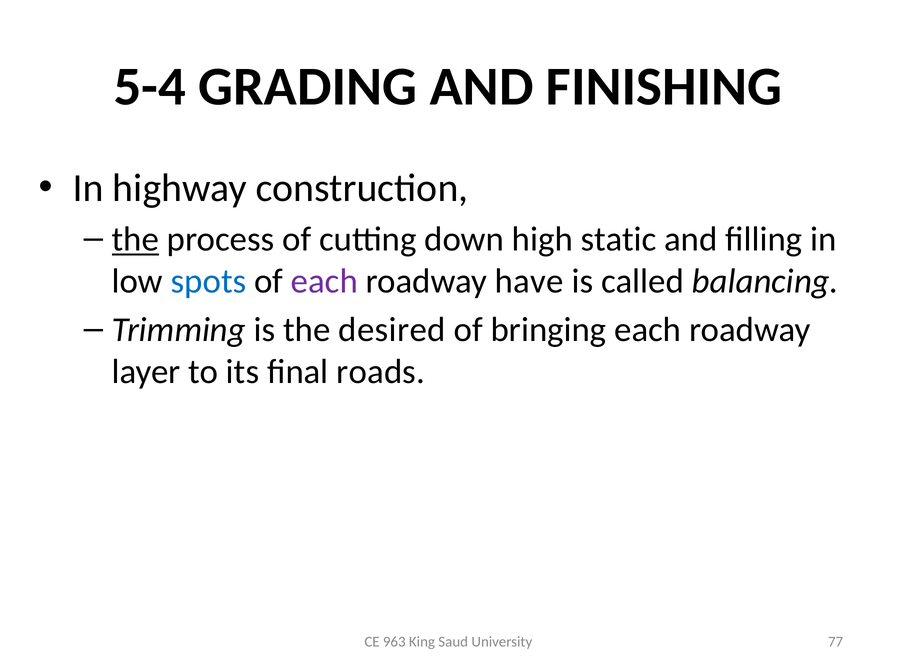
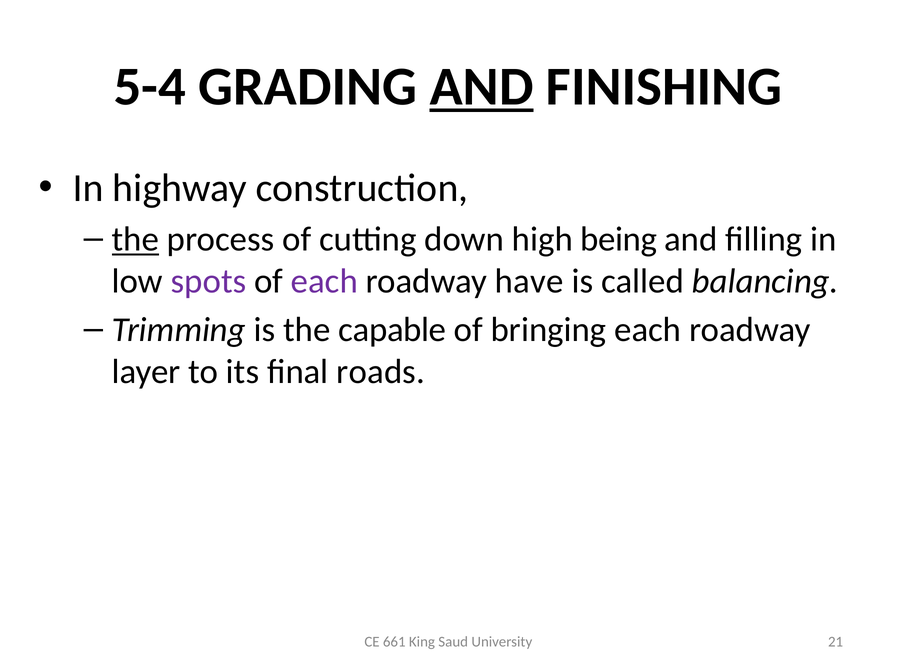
AND at (482, 87) underline: none -> present
static: static -> being
spots colour: blue -> purple
desired: desired -> capable
963: 963 -> 661
77: 77 -> 21
